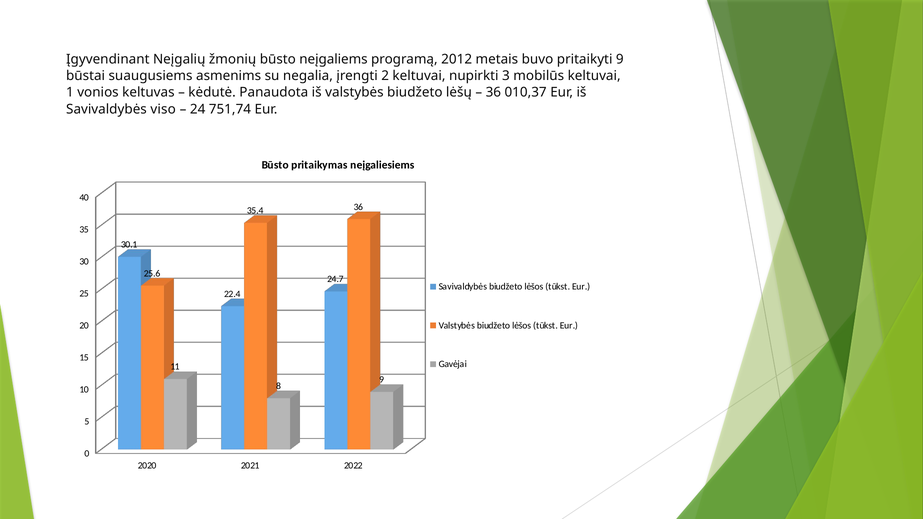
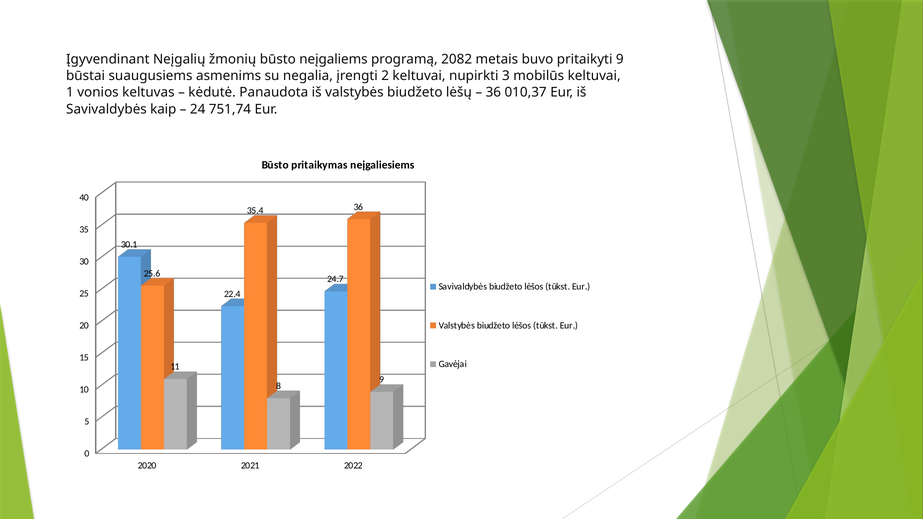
2012: 2012 -> 2082
viso: viso -> kaip
